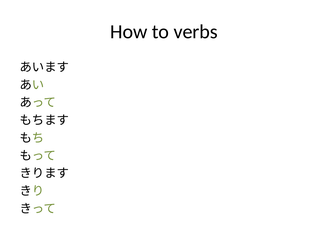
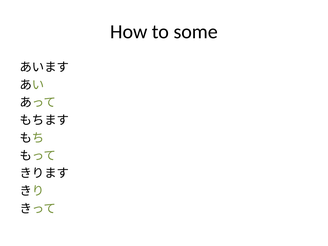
verbs: verbs -> some
